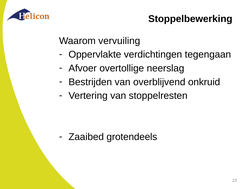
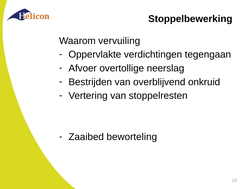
grotendeels: grotendeels -> beworteling
